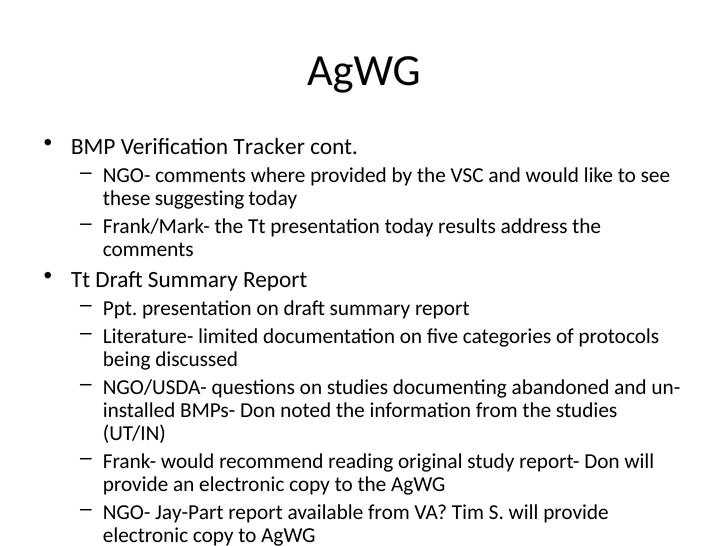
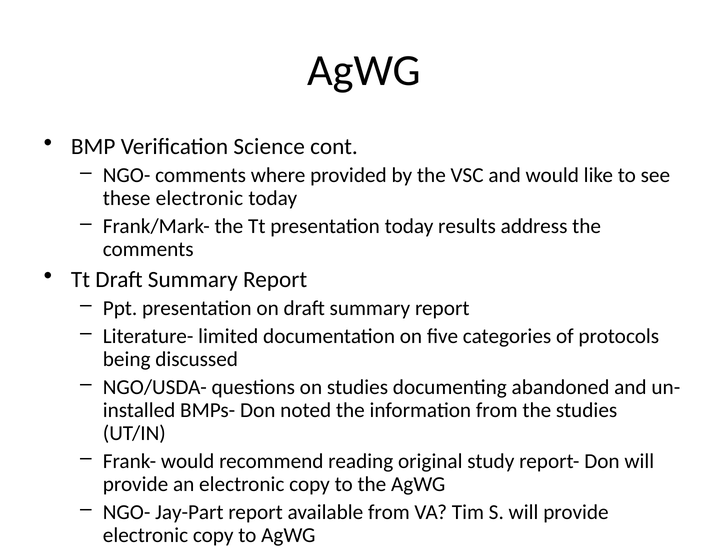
Tracker: Tracker -> Science
these suggesting: suggesting -> electronic
